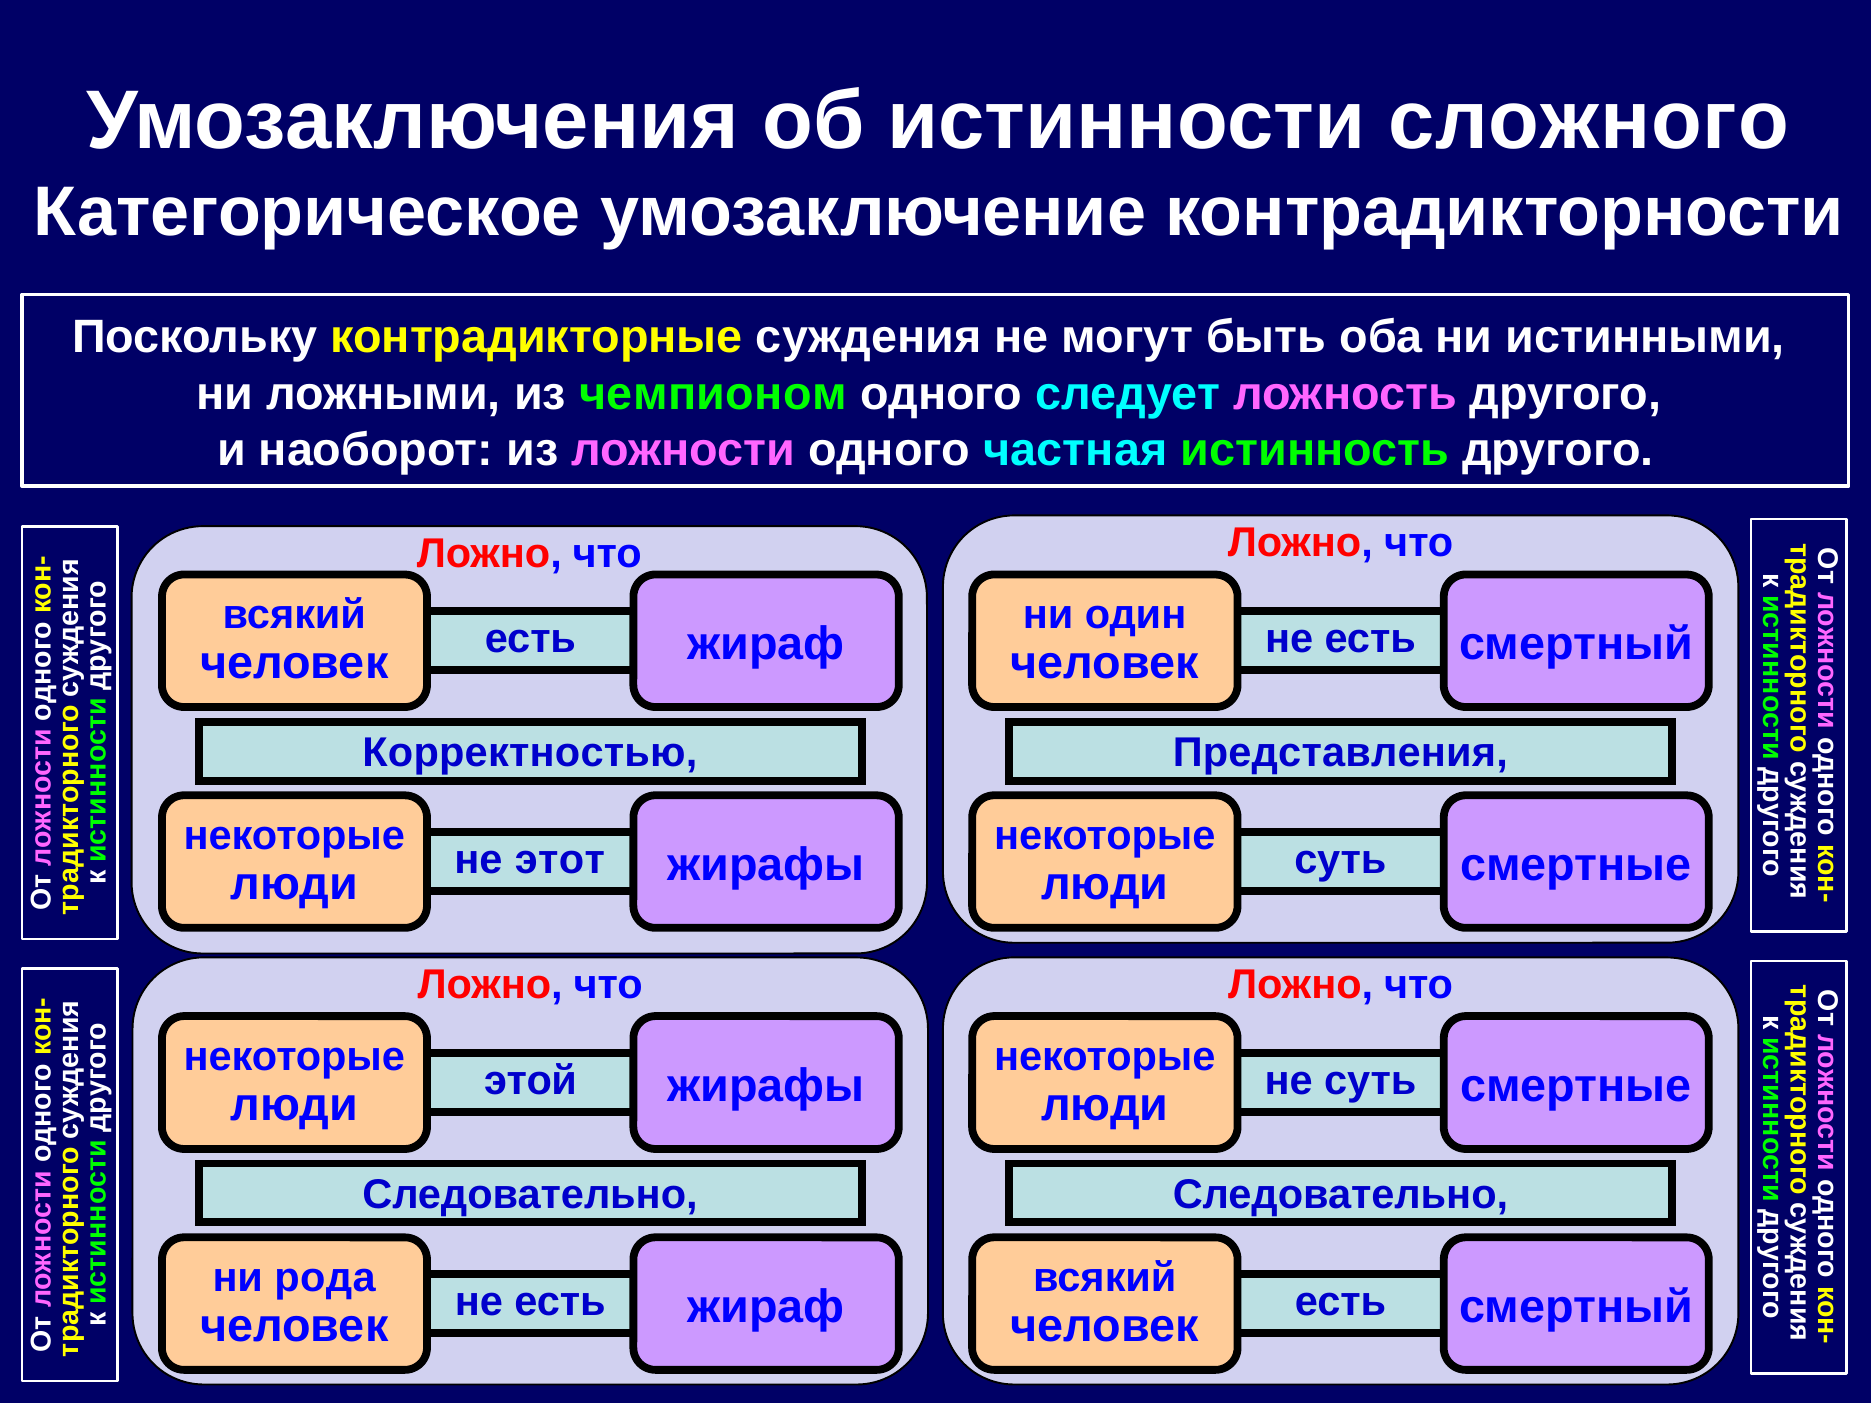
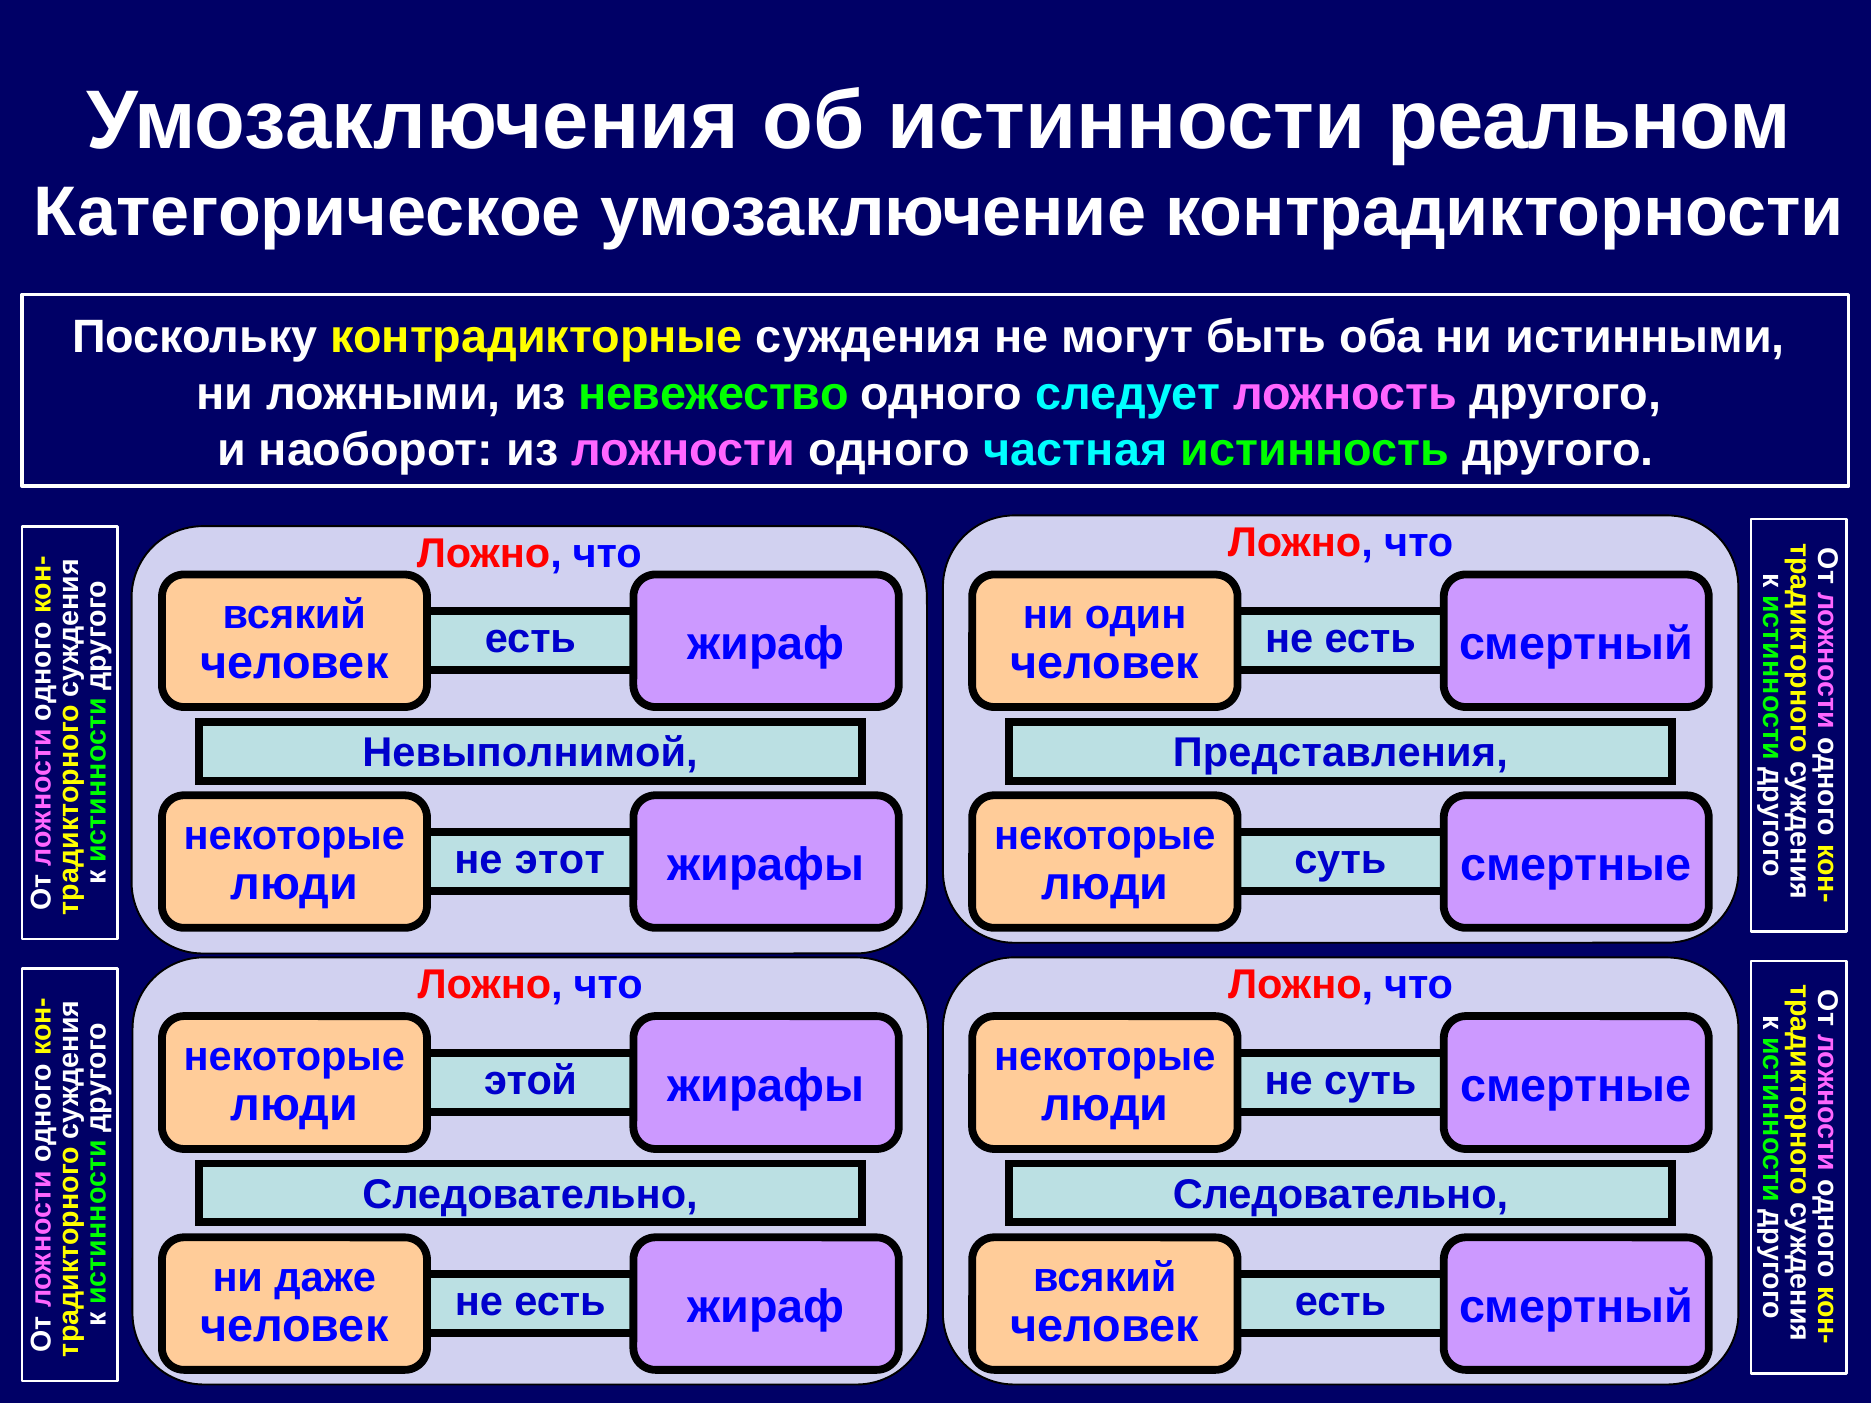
сложного: сложного -> реальном
чемпионом: чемпионом -> невежество
Корректностью: Корректностью -> Невыполнимой
рода: рода -> даже
